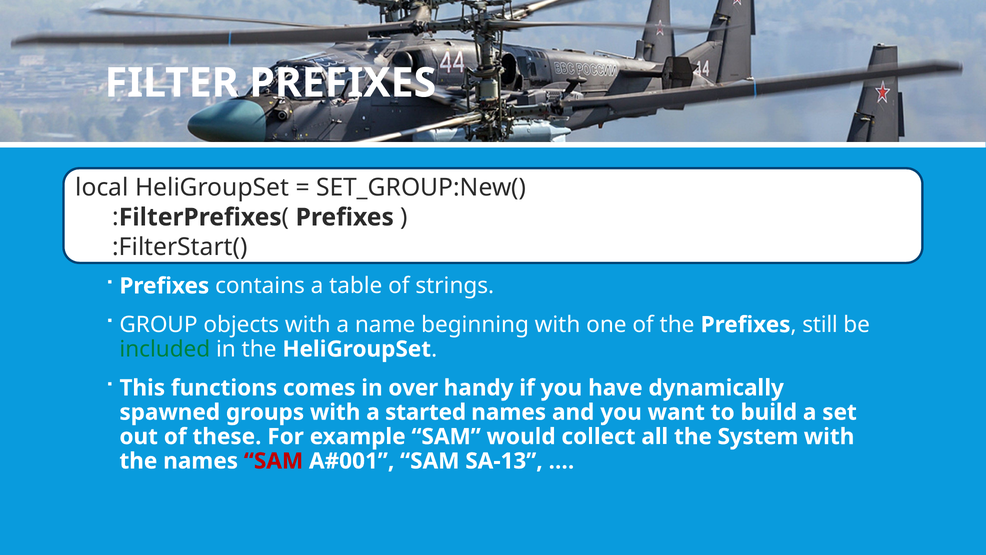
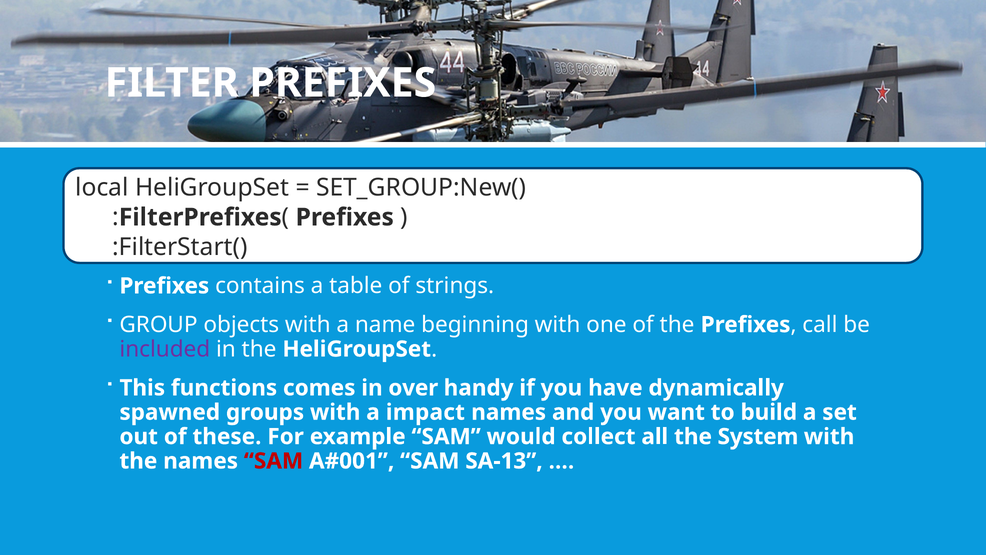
still: still -> call
included colour: green -> purple
started: started -> impact
